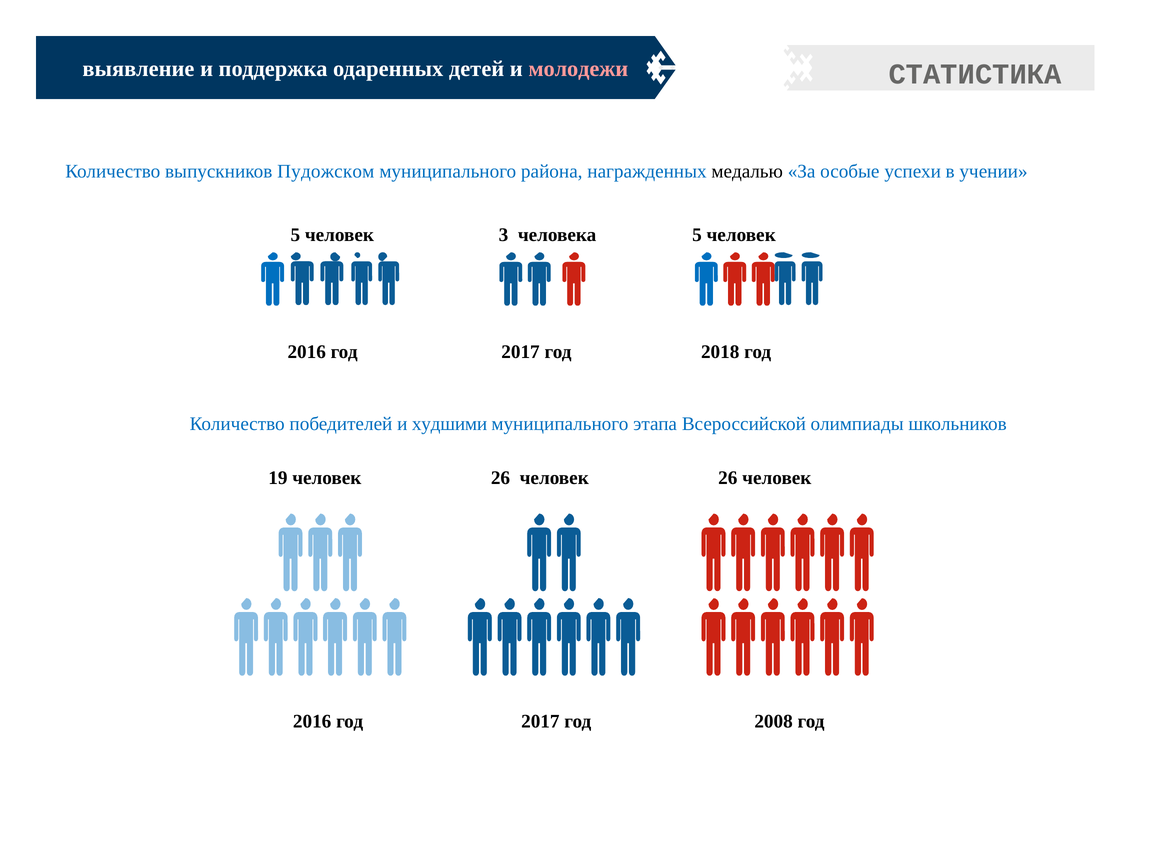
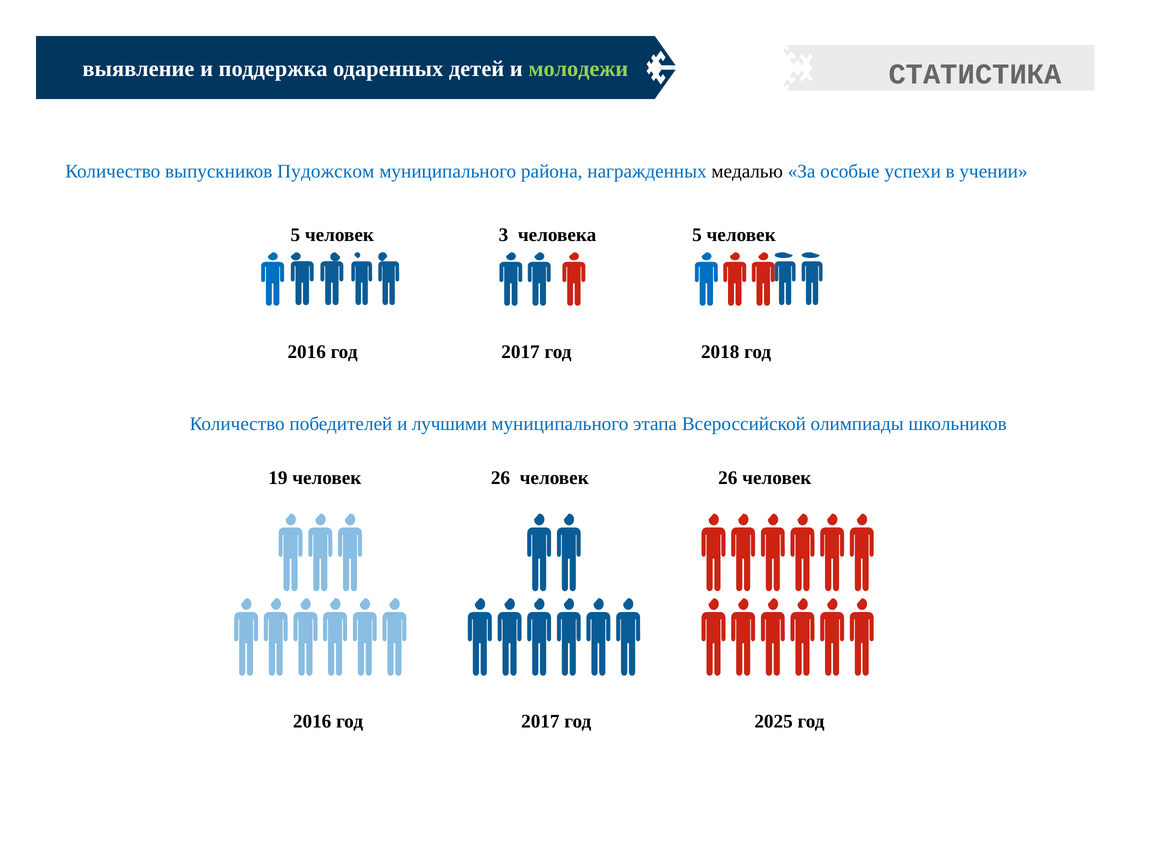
молодежи colour: pink -> light green
худшими: худшими -> лучшими
2008: 2008 -> 2025
